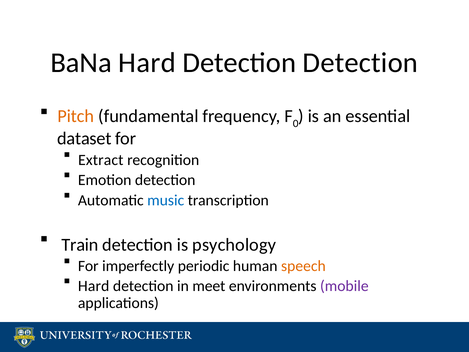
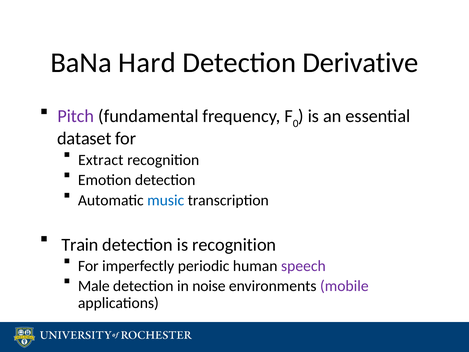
Detection Detection: Detection -> Derivative
Pitch colour: orange -> purple
is psychology: psychology -> recognition
speech colour: orange -> purple
Hard at (94, 286): Hard -> Male
meet: meet -> noise
